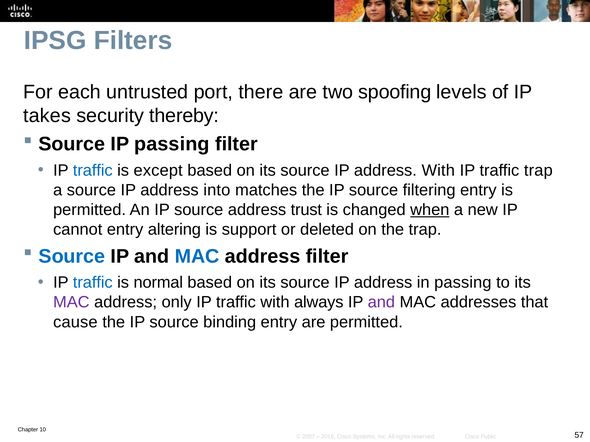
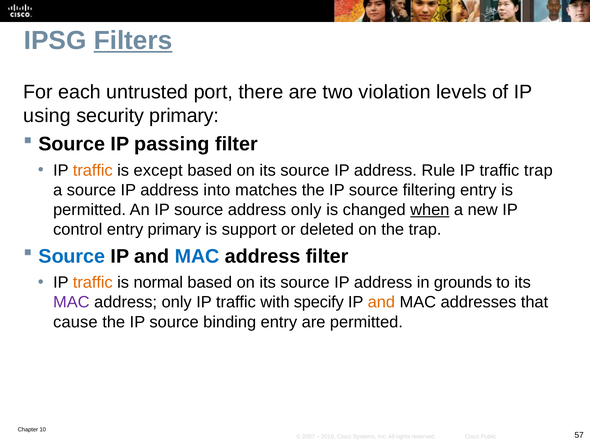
Filters underline: none -> present
spoofing: spoofing -> violation
takes: takes -> using
security thereby: thereby -> primary
traffic at (93, 171) colour: blue -> orange
address With: With -> Rule
source address trust: trust -> only
cannot: cannot -> control
entry altering: altering -> primary
traffic at (93, 283) colour: blue -> orange
in passing: passing -> grounds
always: always -> specify
and at (381, 303) colour: purple -> orange
